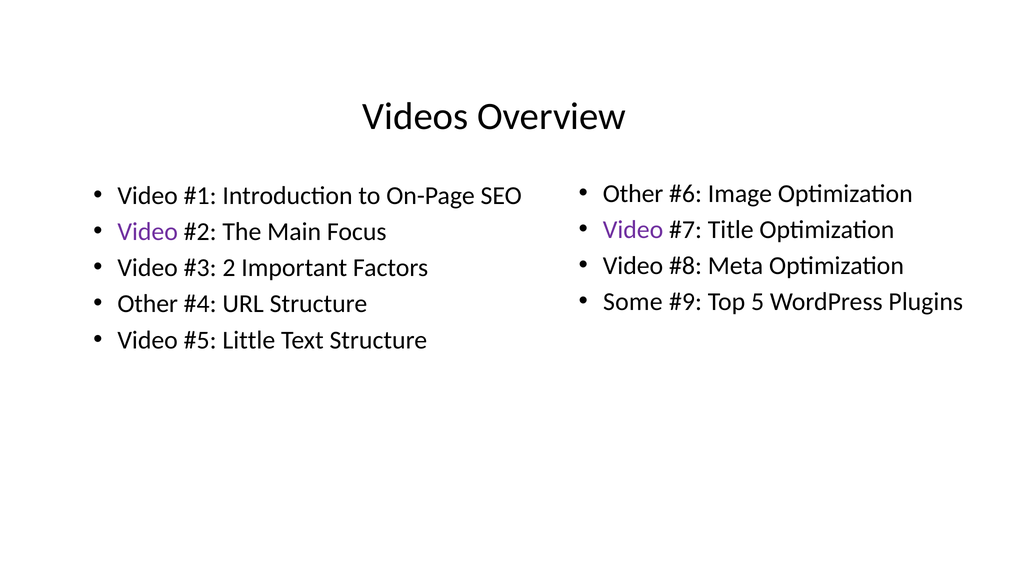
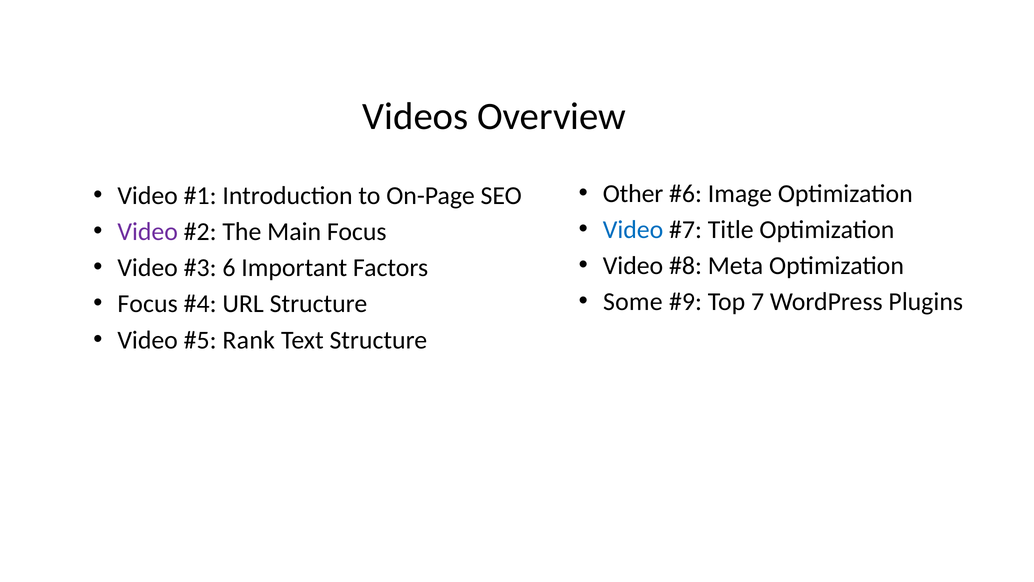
Video at (633, 230) colour: purple -> blue
2: 2 -> 6
5: 5 -> 7
Other at (148, 304): Other -> Focus
Little: Little -> Rank
